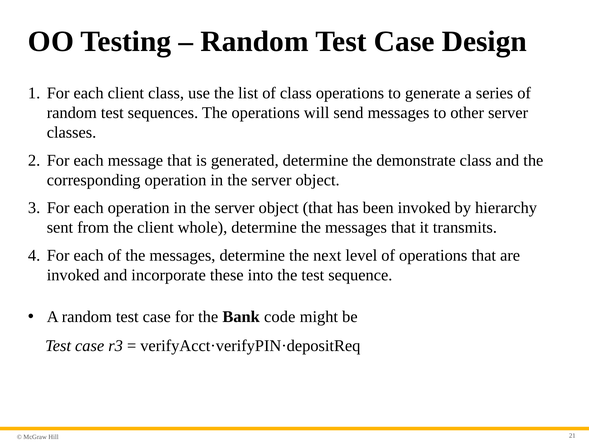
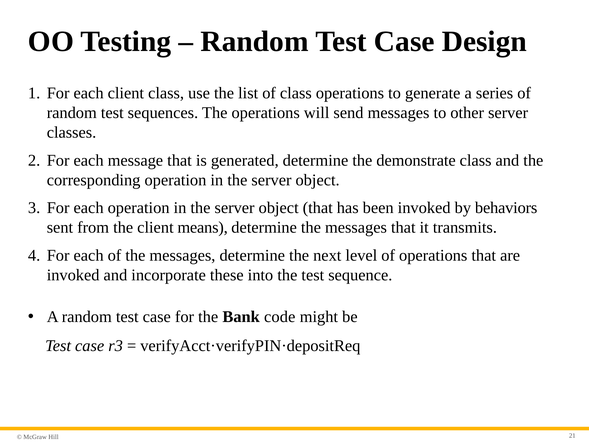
hierarchy: hierarchy -> behaviors
whole: whole -> means
